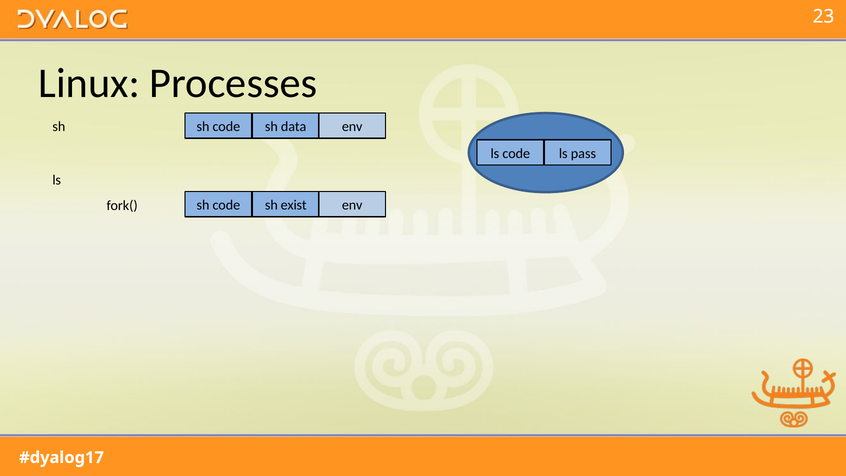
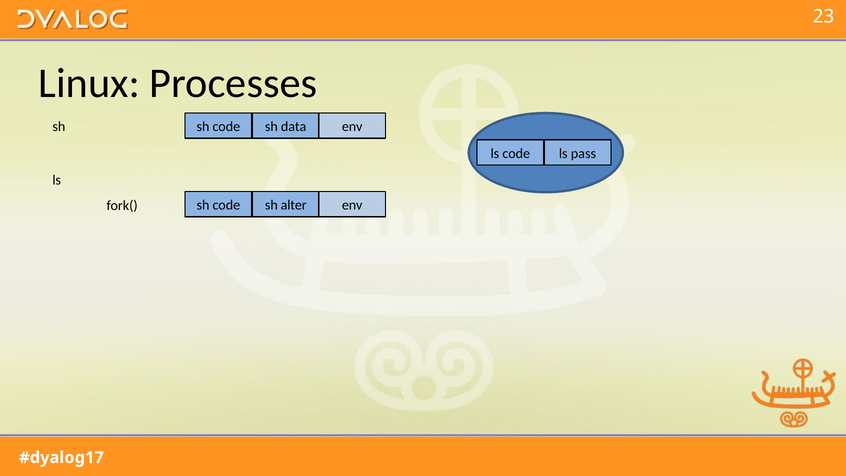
exist: exist -> alter
